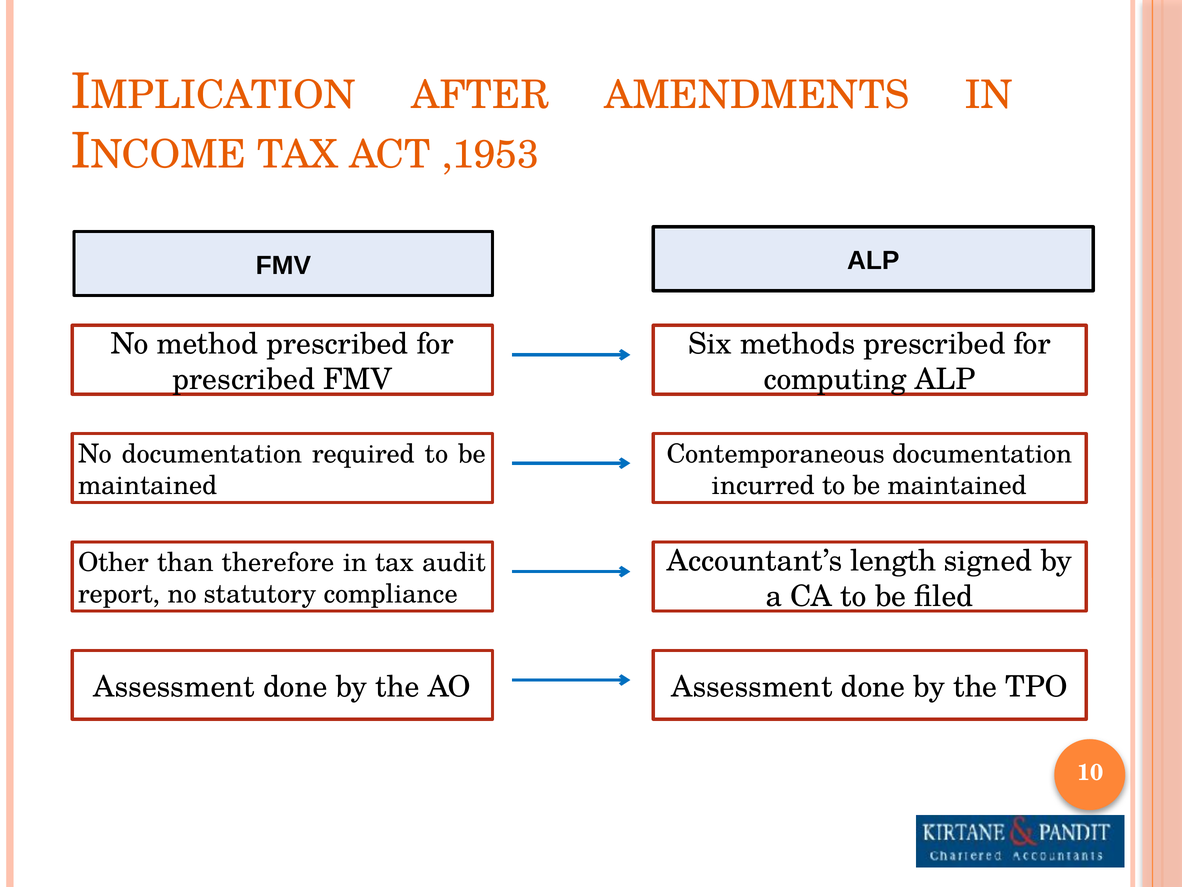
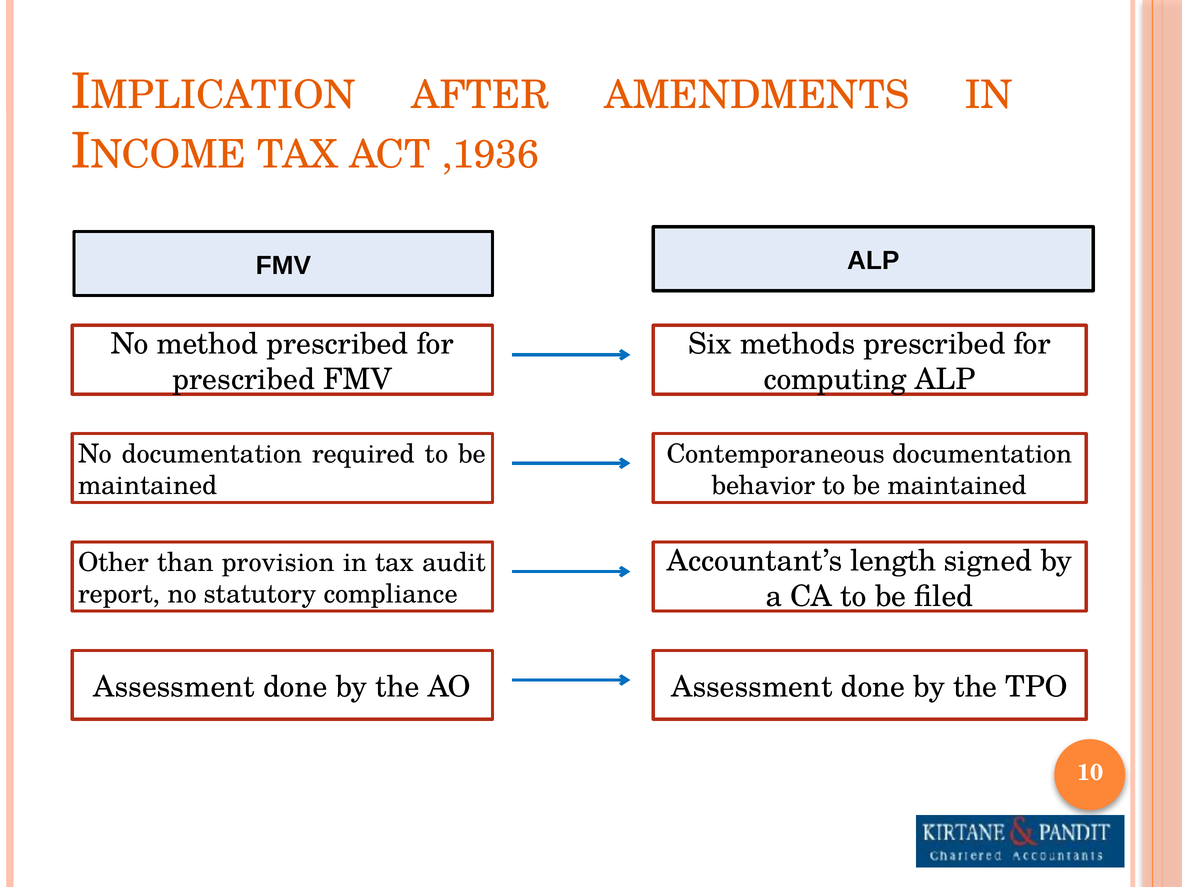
,1953: ,1953 -> ,1936
incurred: incurred -> behavior
therefore: therefore -> provision
